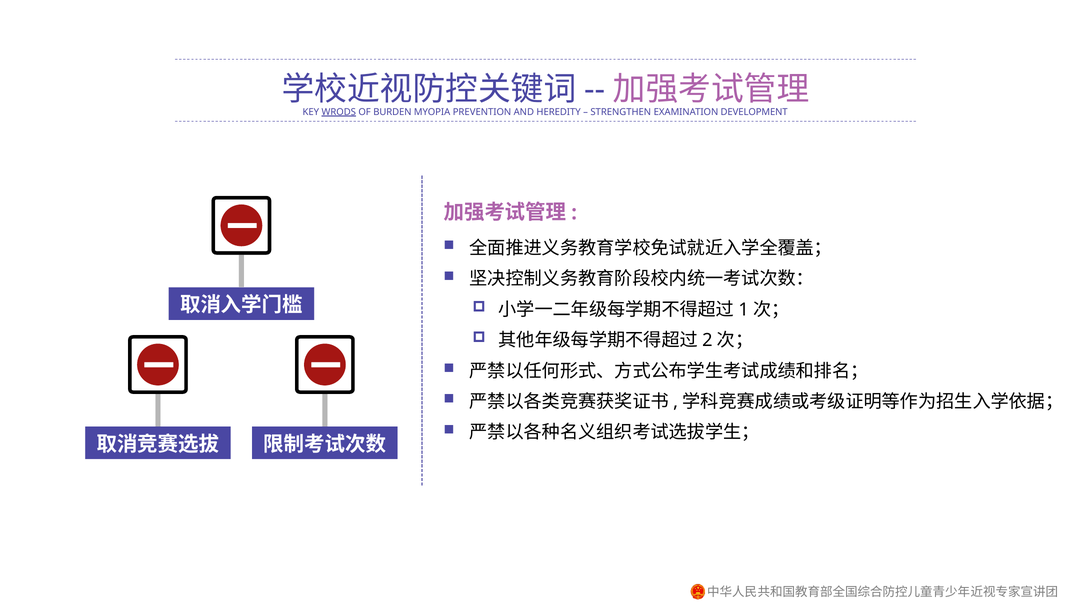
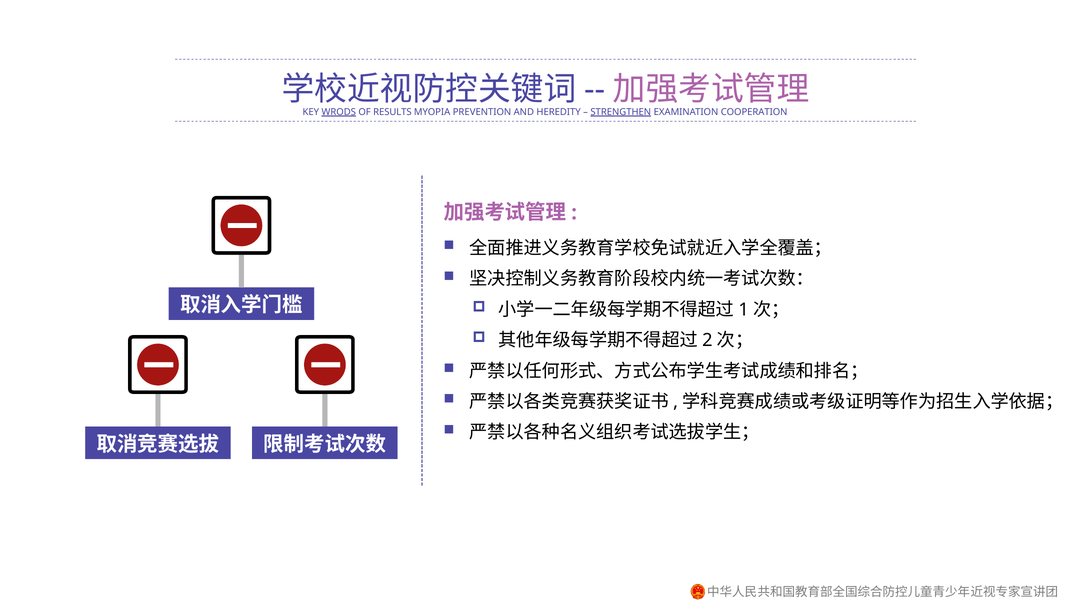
BURDEN: BURDEN -> RESULTS
STRENGTHEN underline: none -> present
DEVELOPMENT: DEVELOPMENT -> COOPERATION
